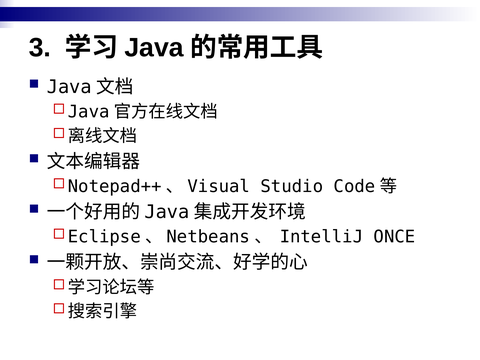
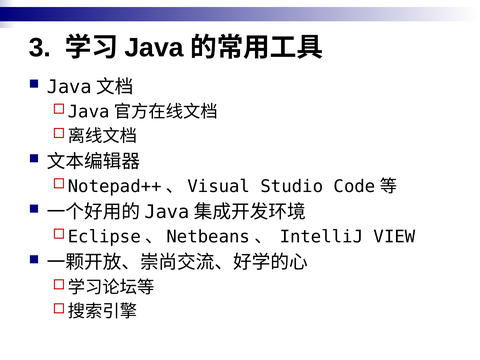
ONCE: ONCE -> VIEW
